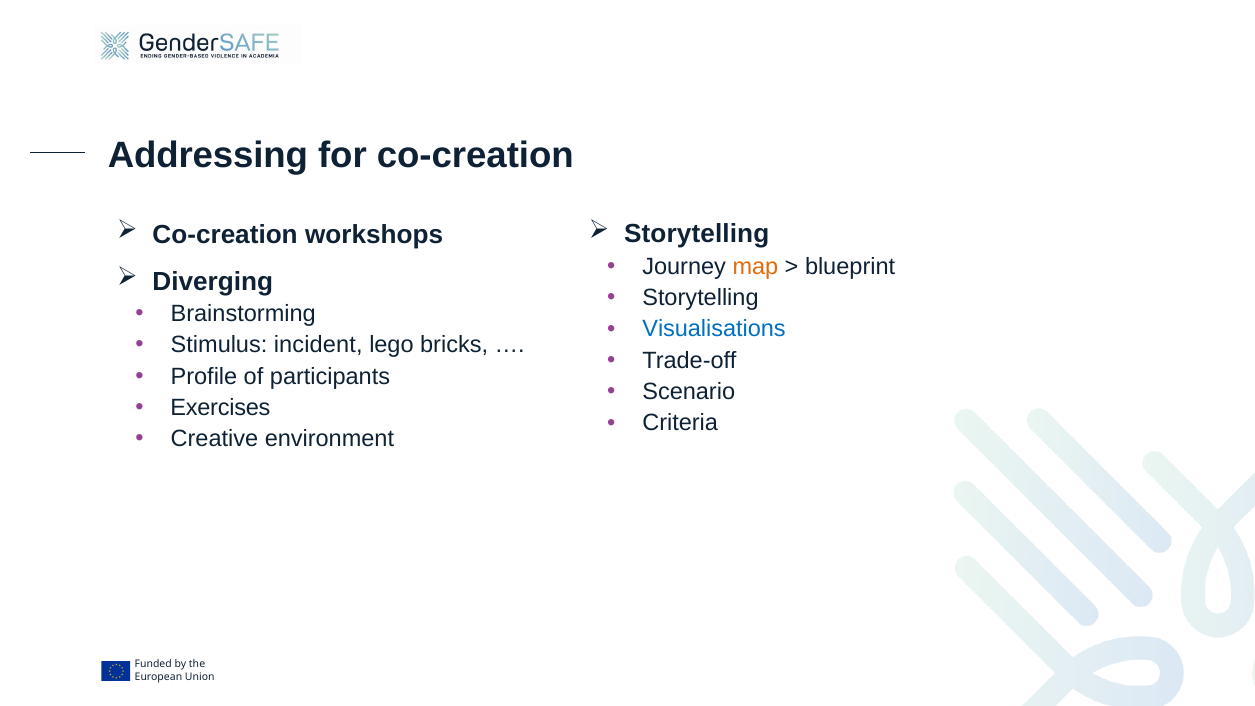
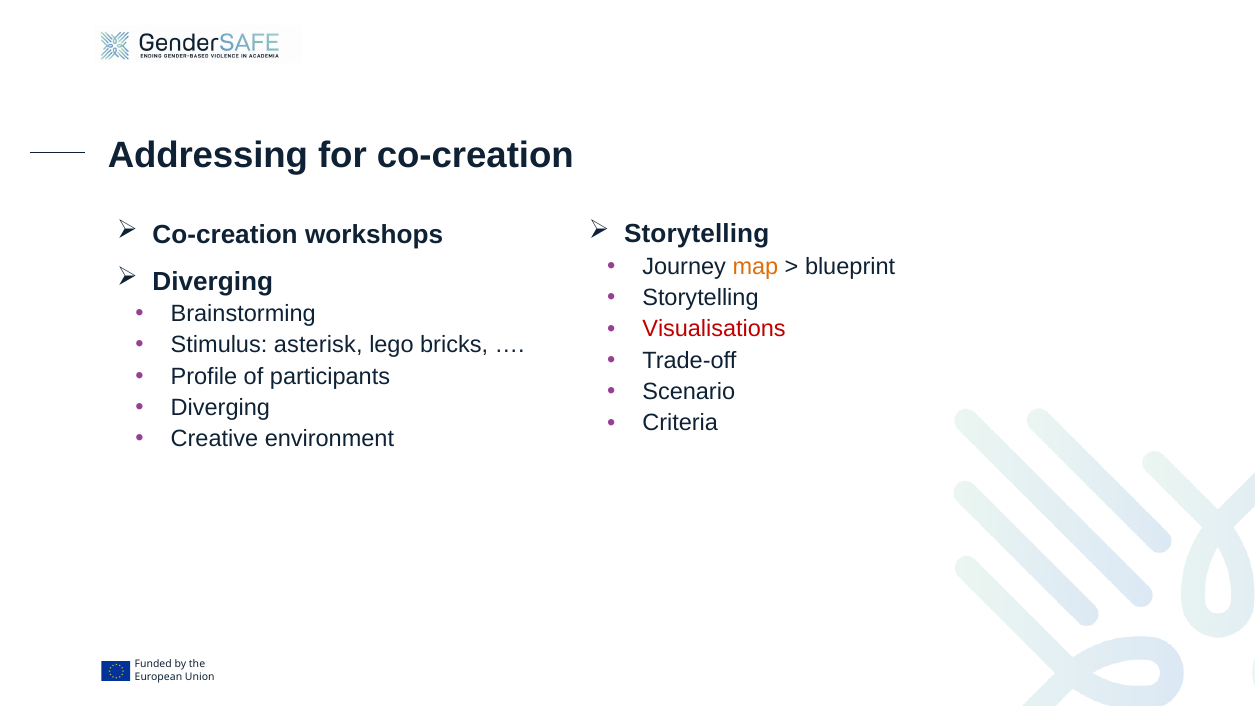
Visualisations colour: blue -> red
incident: incident -> asterisk
Exercises at (220, 408): Exercises -> Diverging
